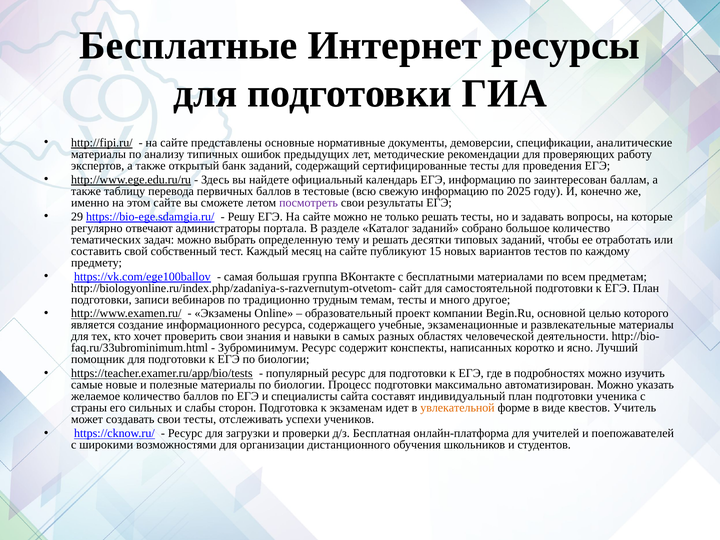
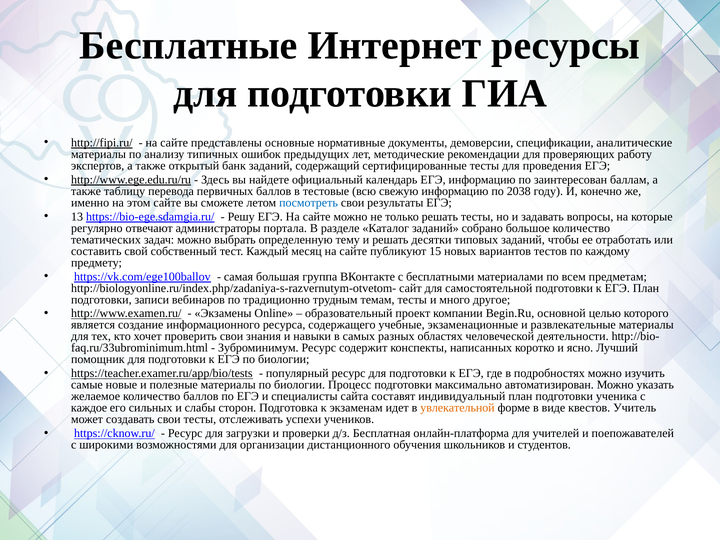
2025: 2025 -> 2038
посмотреть colour: purple -> blue
29: 29 -> 13
страны: страны -> каждое
